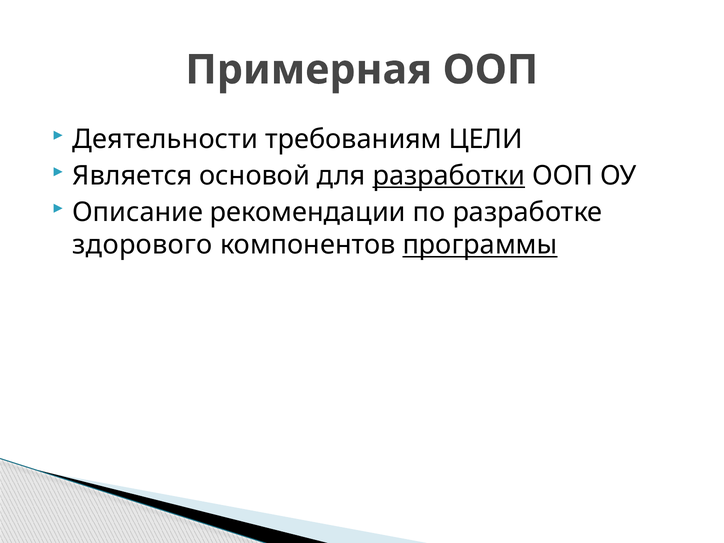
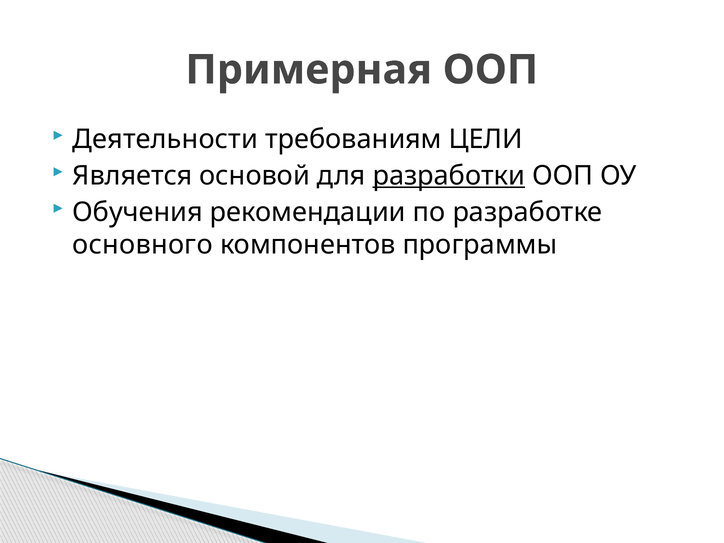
Описание: Описание -> Обучения
здорового: здорового -> основного
программы underline: present -> none
